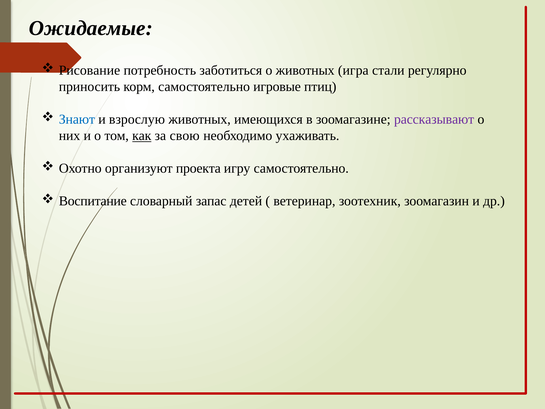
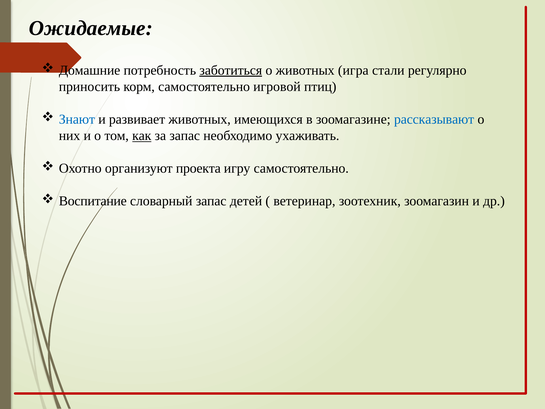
Рисование: Рисование -> Домашние
заботиться underline: none -> present
игровые: игровые -> игровой
взрослую: взрослую -> развивает
рассказывают colour: purple -> blue
за свою: свою -> запас
